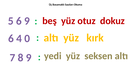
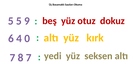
5 6: 6 -> 5
8 9: 9 -> 7
